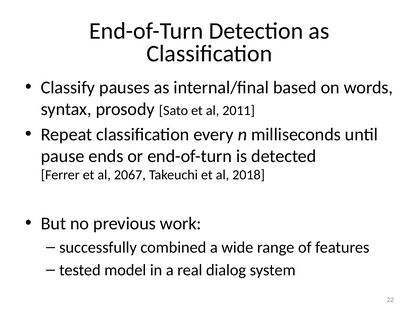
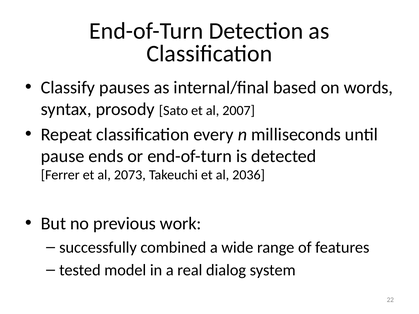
2011: 2011 -> 2007
2067: 2067 -> 2073
2018: 2018 -> 2036
